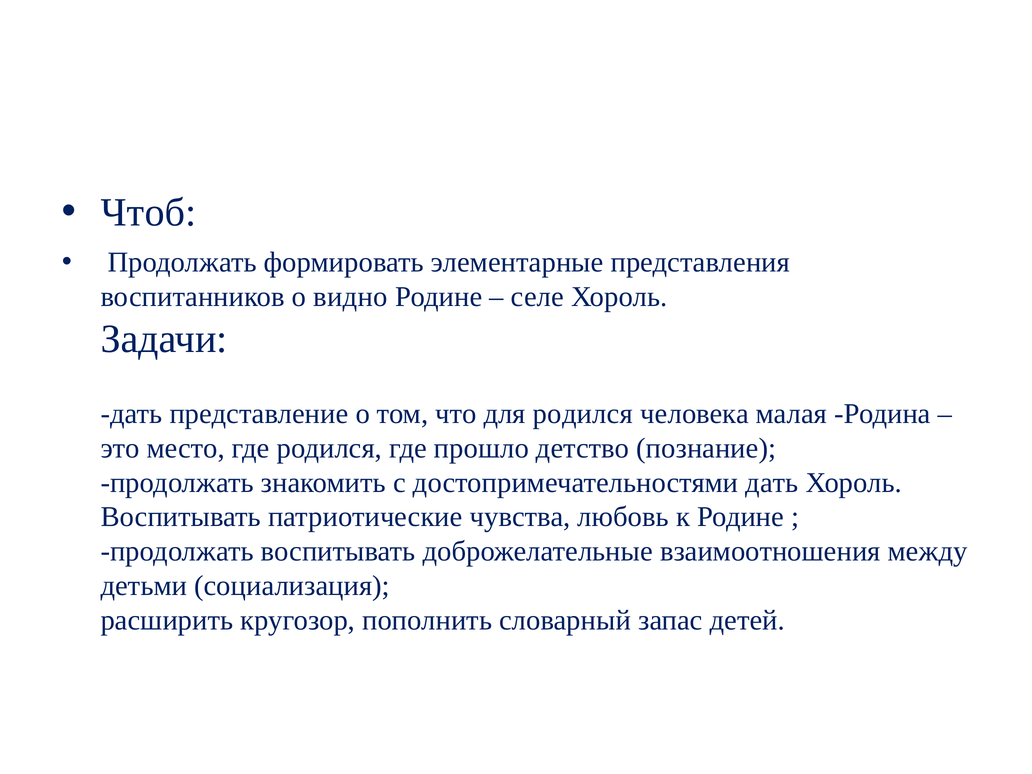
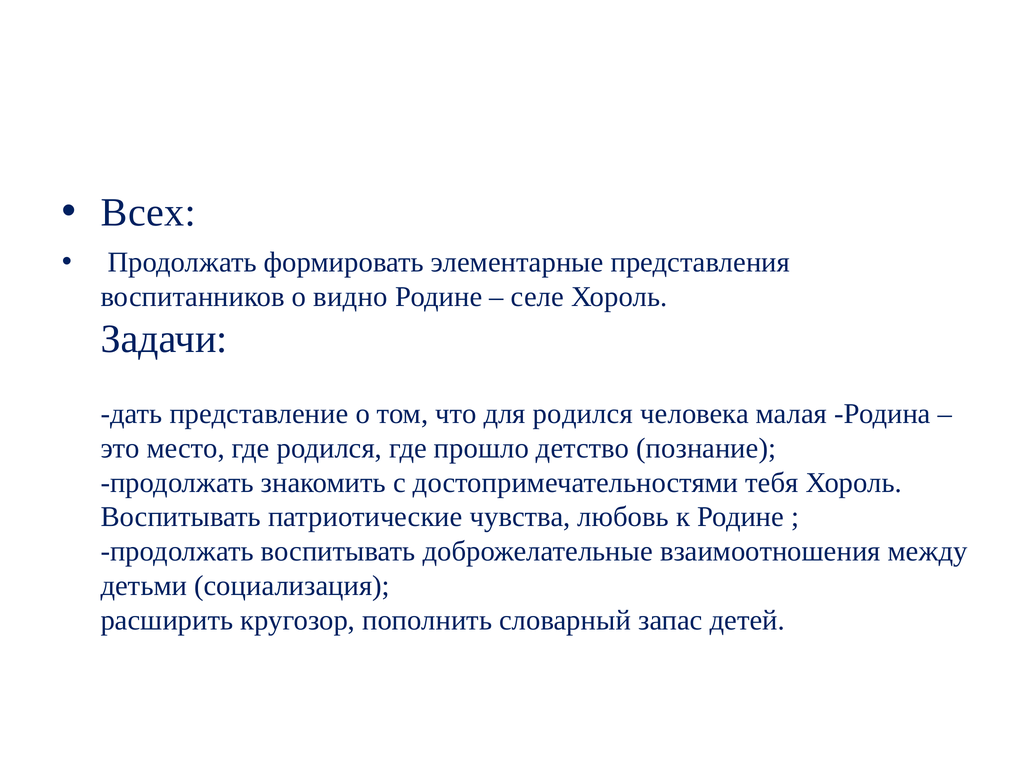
Чтоб: Чтоб -> Всех
достопримечательностями дать: дать -> тебя
